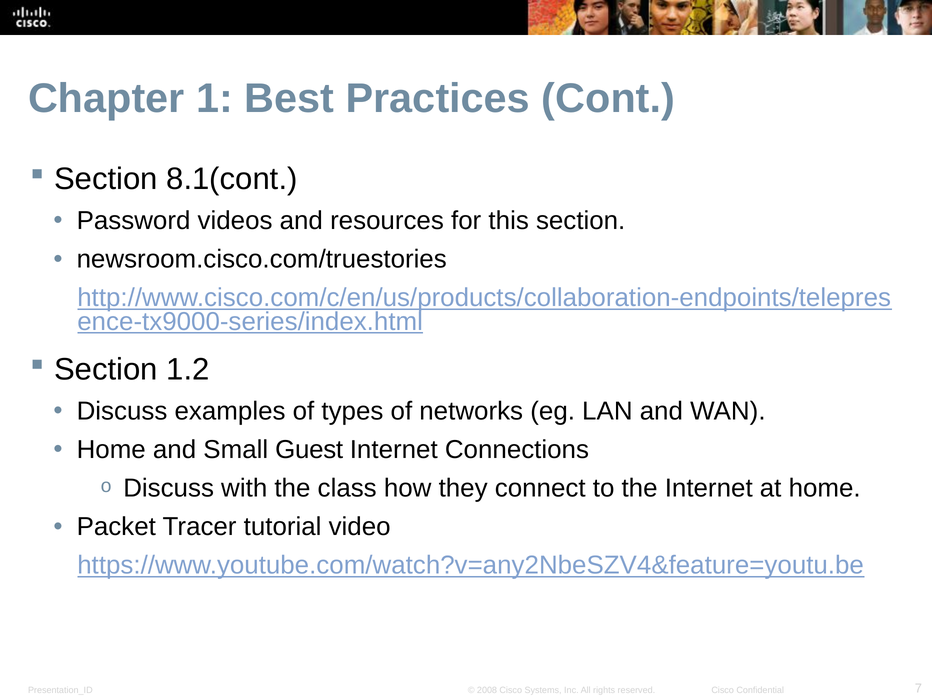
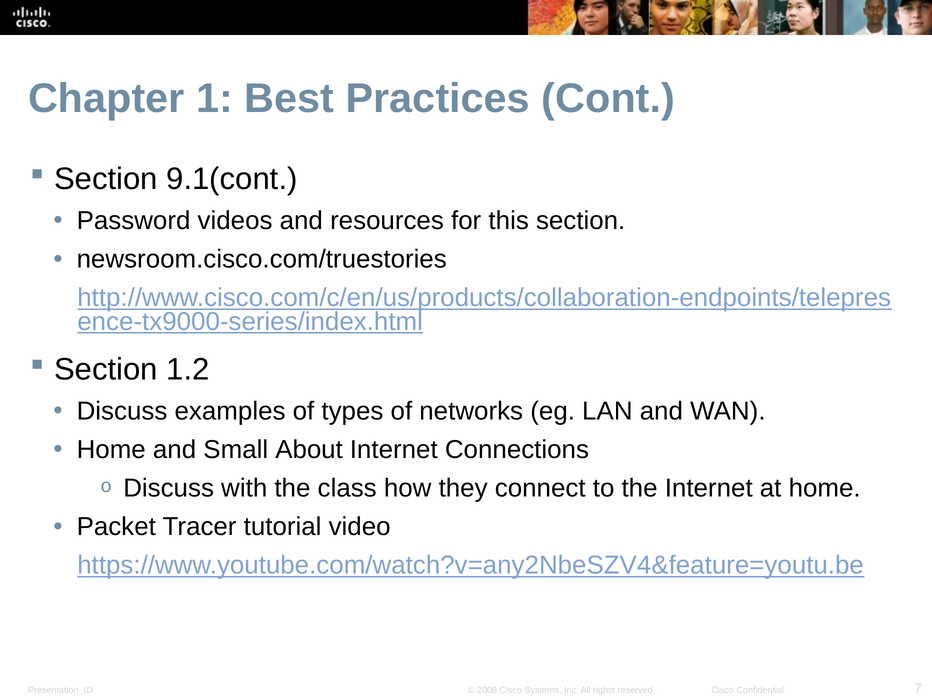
8.1(cont: 8.1(cont -> 9.1(cont
Guest: Guest -> About
